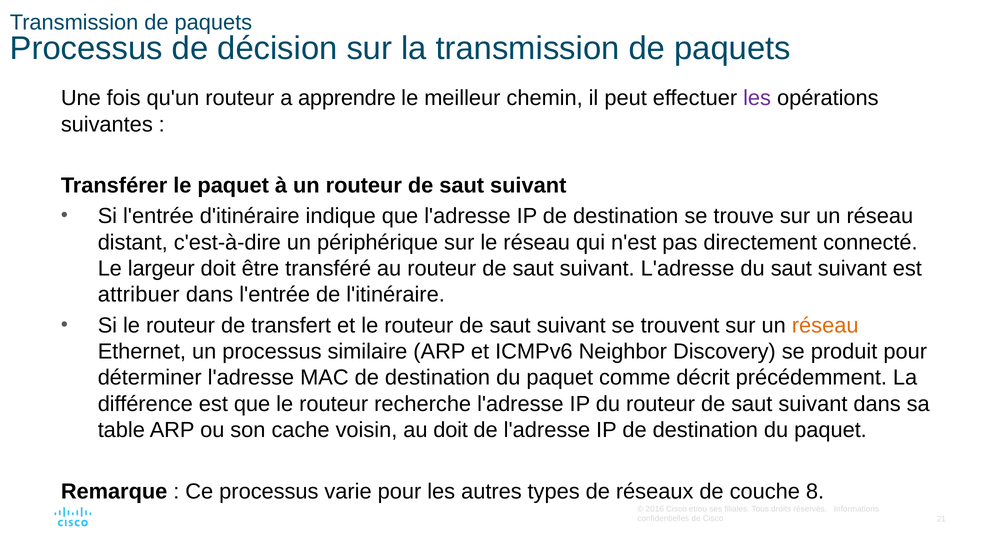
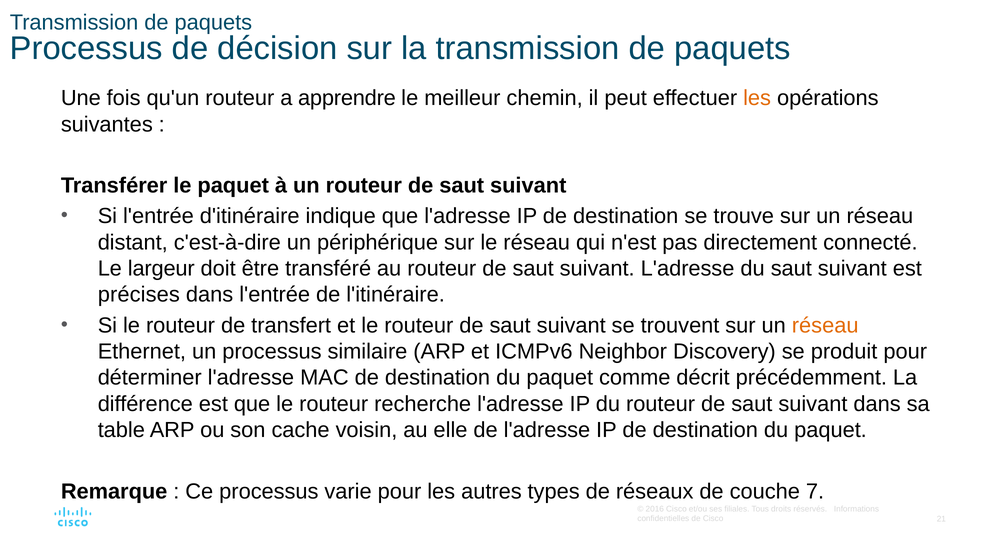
les at (757, 98) colour: purple -> orange
attribuer: attribuer -> précises
au doit: doit -> elle
8: 8 -> 7
